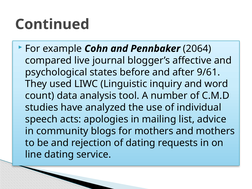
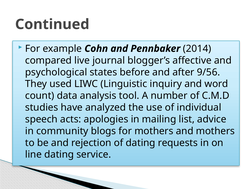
2064: 2064 -> 2014
9/61: 9/61 -> 9/56
